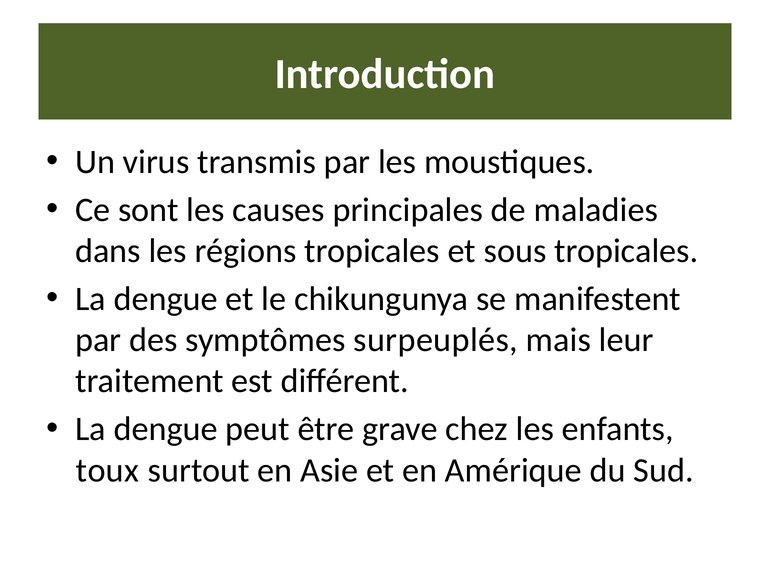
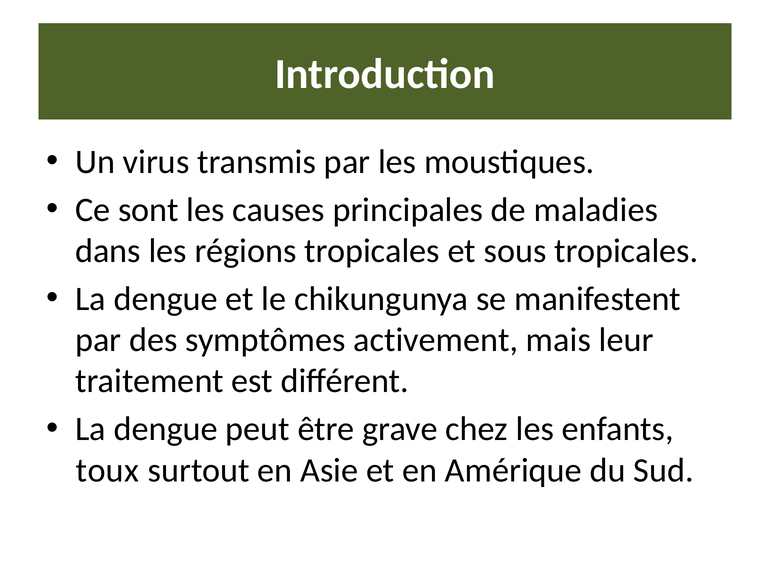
surpeuplés: surpeuplés -> activement
